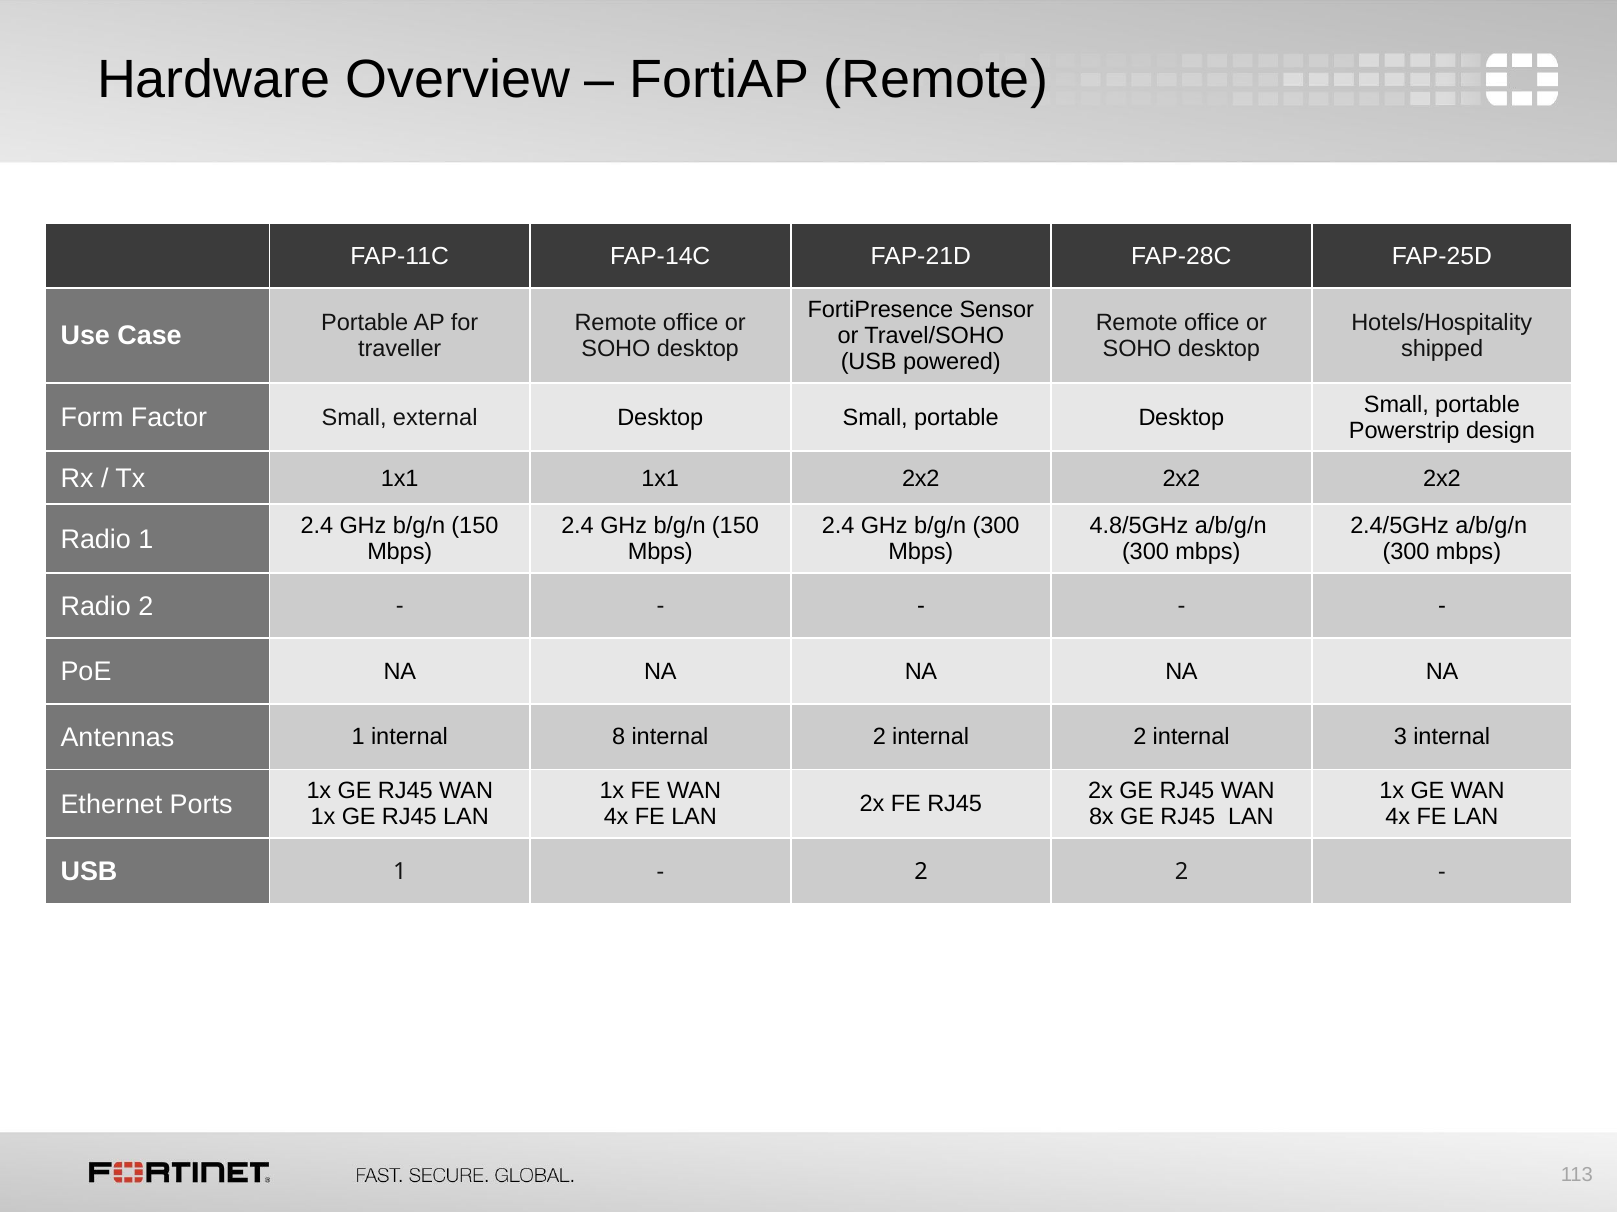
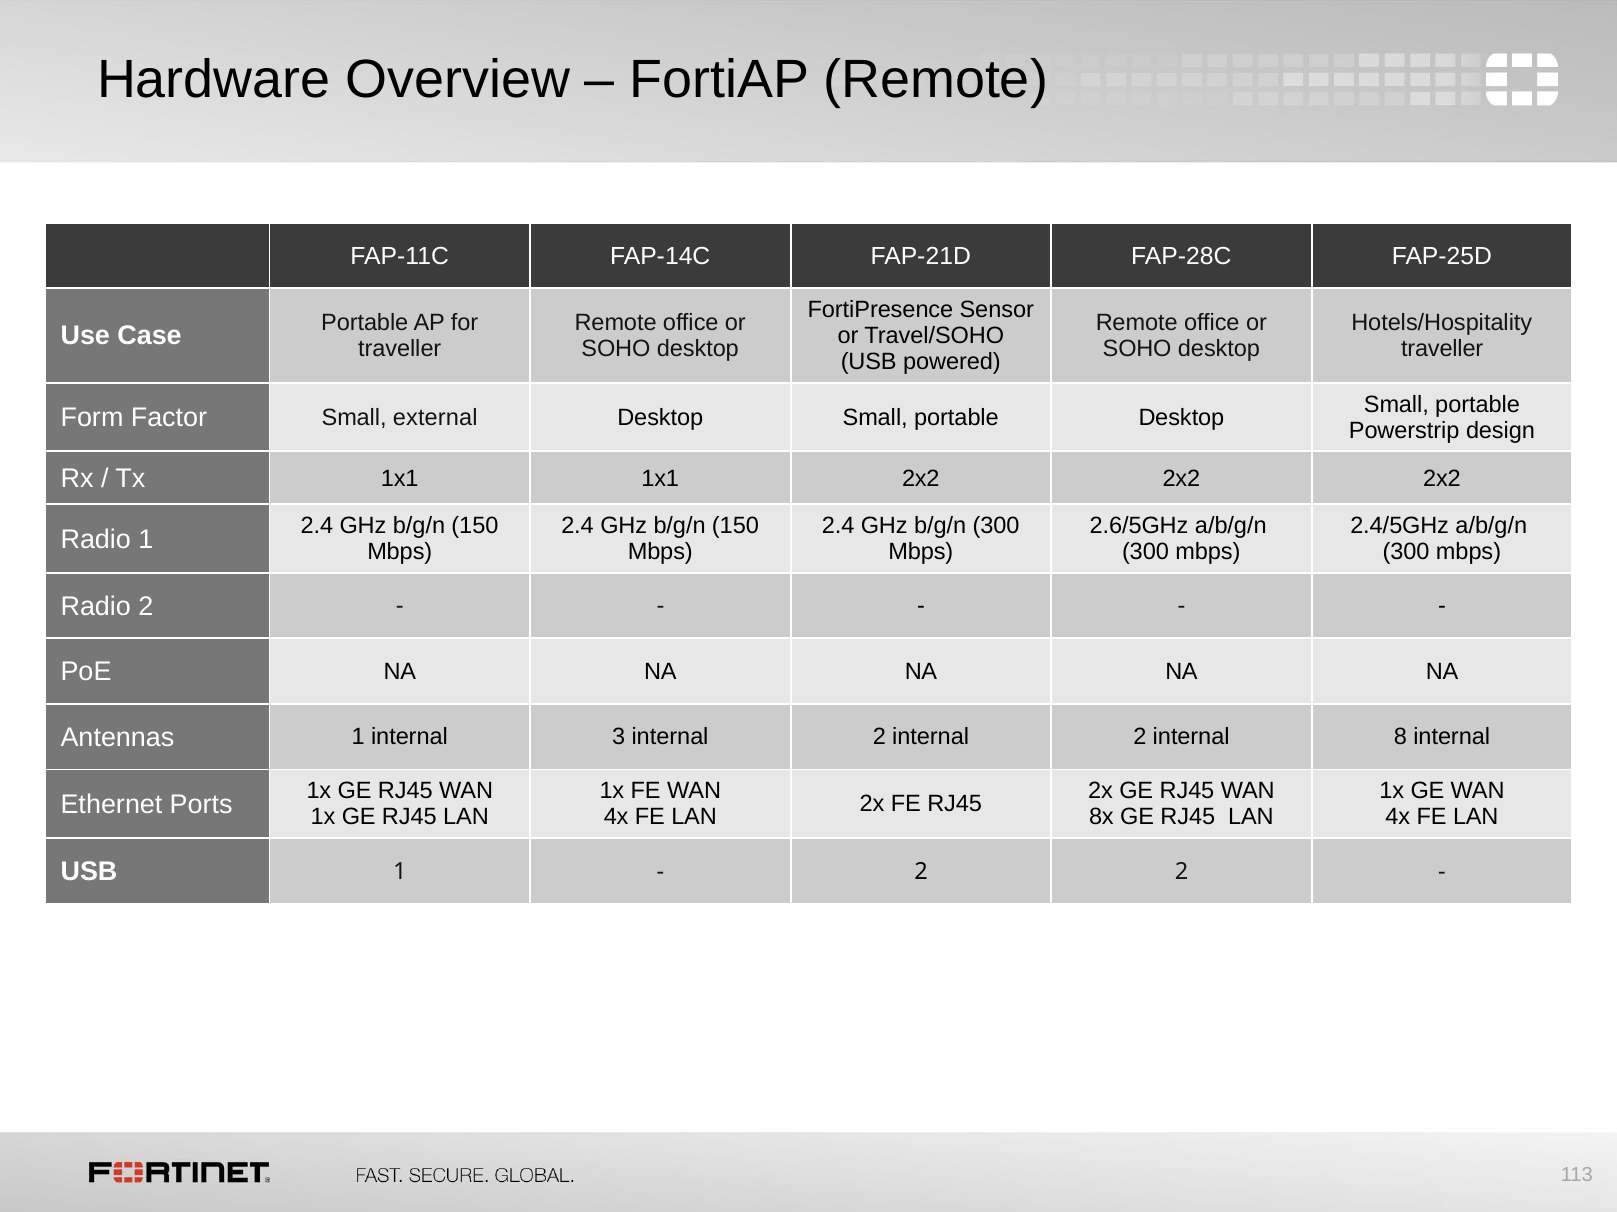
shipped at (1442, 349): shipped -> traveller
4.8/5GHz: 4.8/5GHz -> 2.6/5GHz
8: 8 -> 3
3: 3 -> 8
